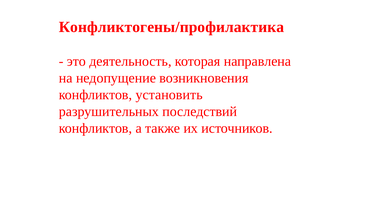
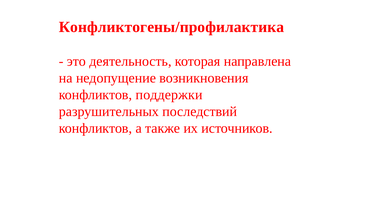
установить: установить -> поддержки
